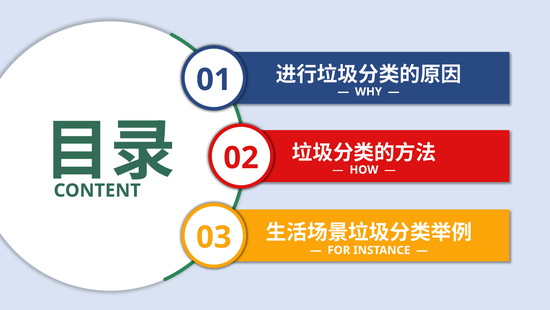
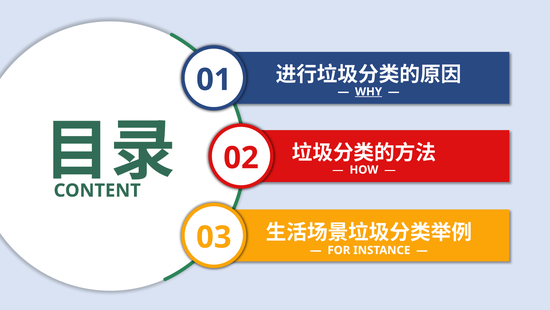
WHY underline: none -> present
